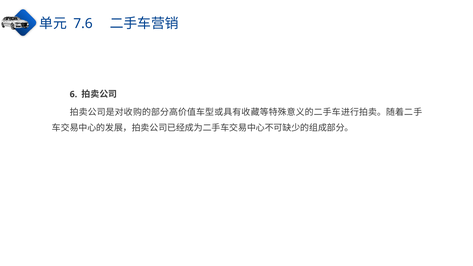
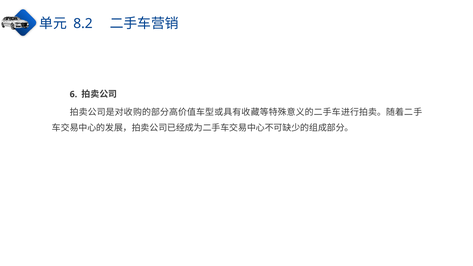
7.6: 7.6 -> 8.2
